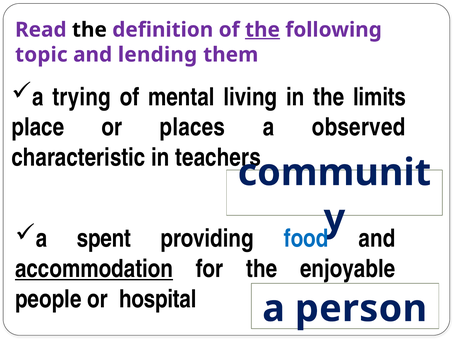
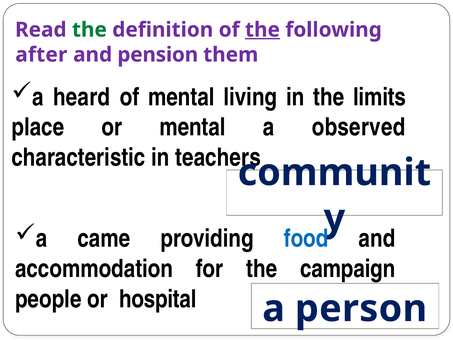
the at (89, 30) colour: black -> green
topic: topic -> after
lending: lending -> pension
trying: trying -> heard
or places: places -> mental
spent: spent -> came
accommodation underline: present -> none
enjoyable: enjoyable -> campaign
